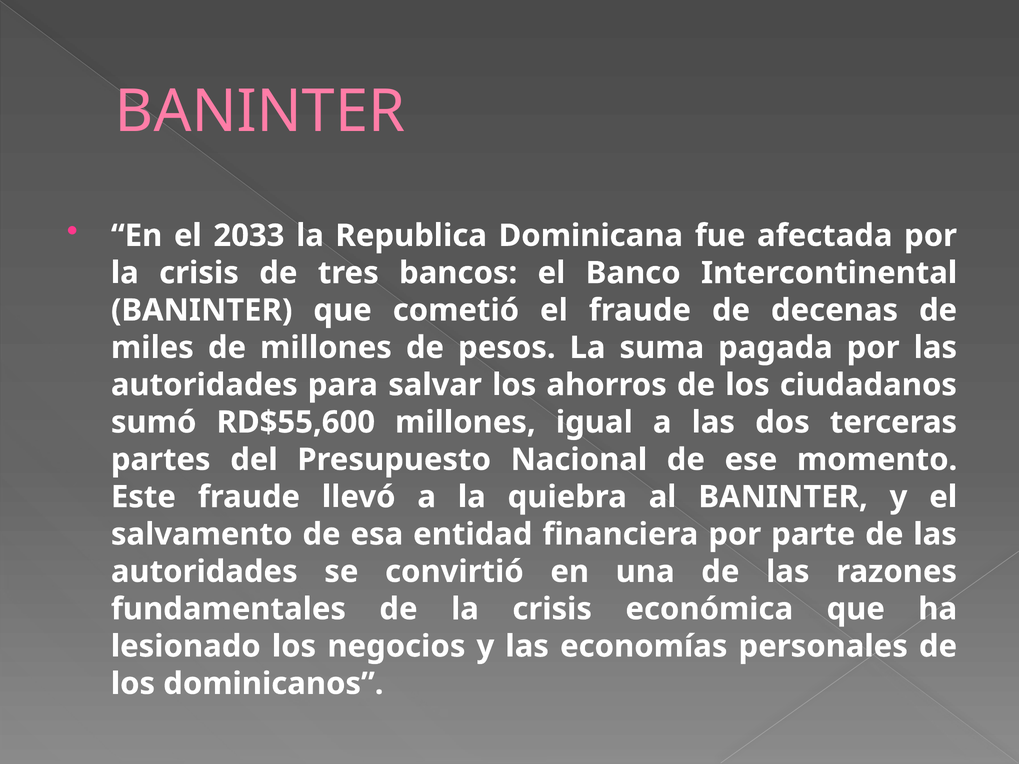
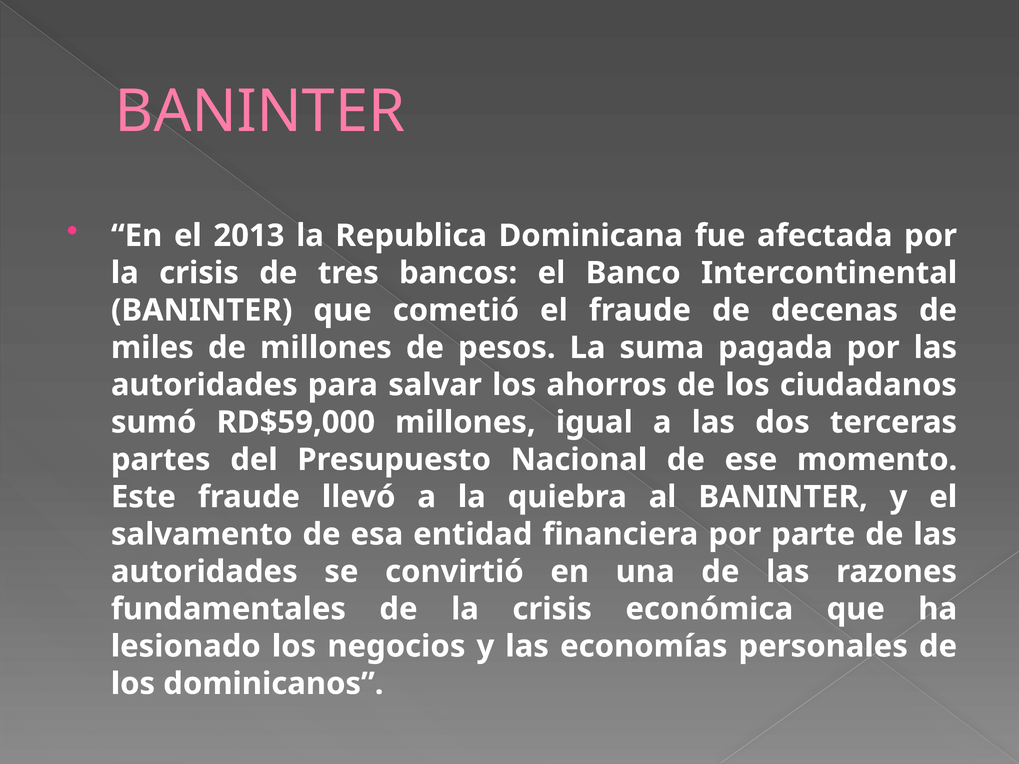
2033: 2033 -> 2013
RD$55,600: RD$55,600 -> RD$59,000
